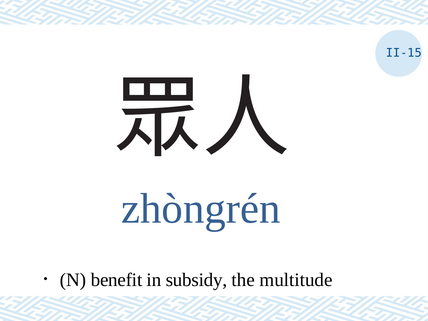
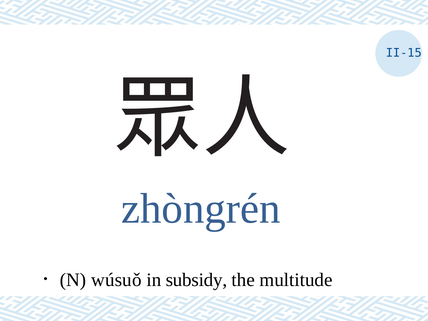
benefit: benefit -> wúsuǒ
